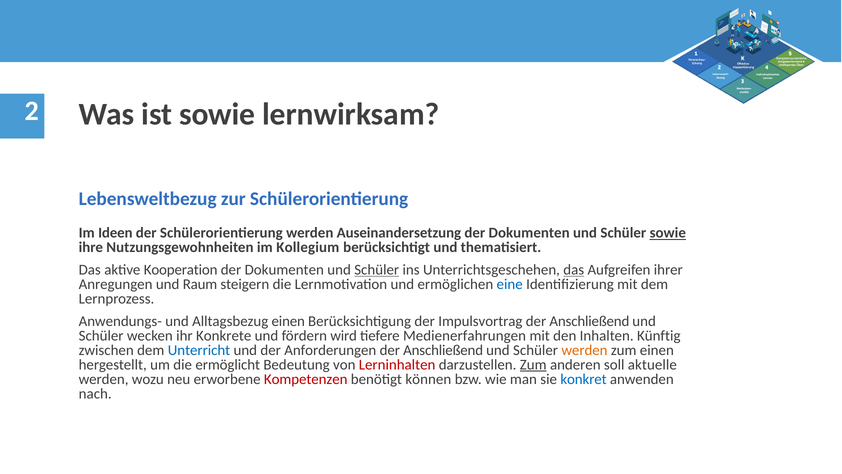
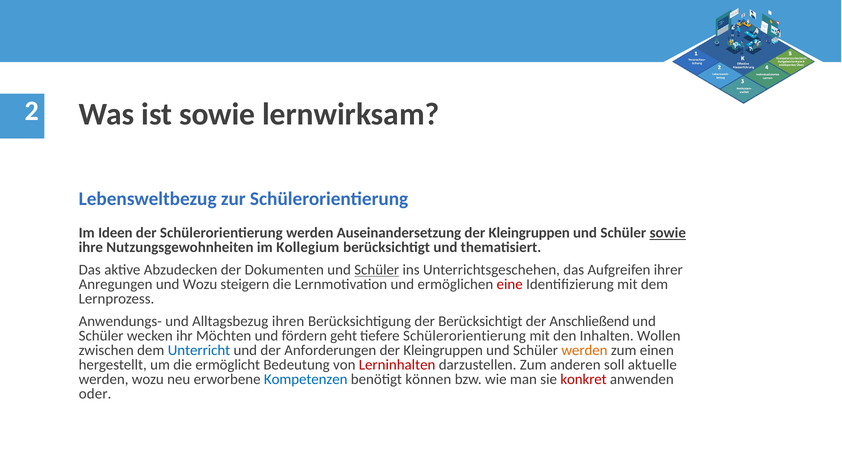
Dokumenten at (529, 233): Dokumenten -> Kleingruppen
Kooperation: Kooperation -> Abzudecken
das at (574, 270) underline: present -> none
und Raum: Raum -> Wozu
eine colour: blue -> red
Alltagsbezug einen: einen -> ihren
der Impulsvortrag: Impulsvortrag -> Berücksichtigt
Konkrete: Konkrete -> Möchten
wird: wird -> geht
tiefere Medienerfahrungen: Medienerfahrungen -> Schülerorientierung
Künftig: Künftig -> Wollen
Anschließend at (443, 350): Anschließend -> Kleingruppen
Zum at (533, 364) underline: present -> none
Kompetenzen colour: red -> blue
konkret colour: blue -> red
nach: nach -> oder
